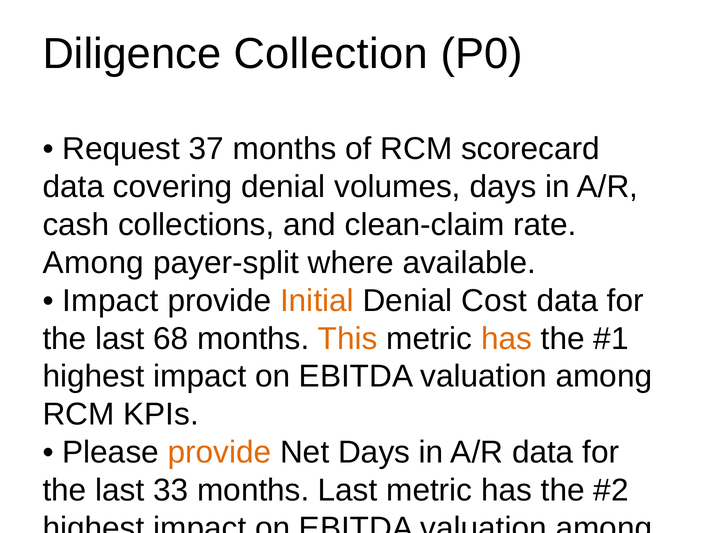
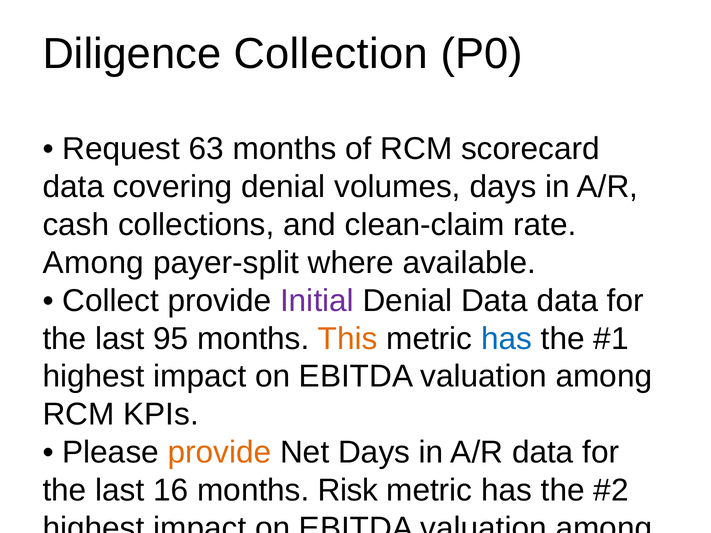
37: 37 -> 63
Impact at (110, 301): Impact -> Collect
Initial colour: orange -> purple
Denial Cost: Cost -> Data
68: 68 -> 95
has at (506, 339) colour: orange -> blue
33: 33 -> 16
months Last: Last -> Risk
